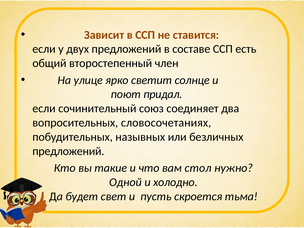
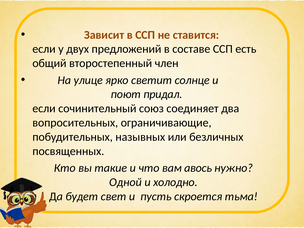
словосочетаниях: словосочетаниях -> ограничивающие
предложений at (68, 151): предложений -> посвященных
стол: стол -> авось
